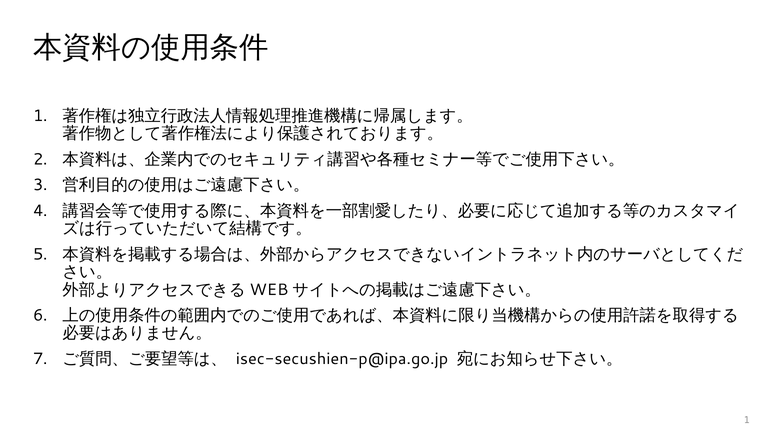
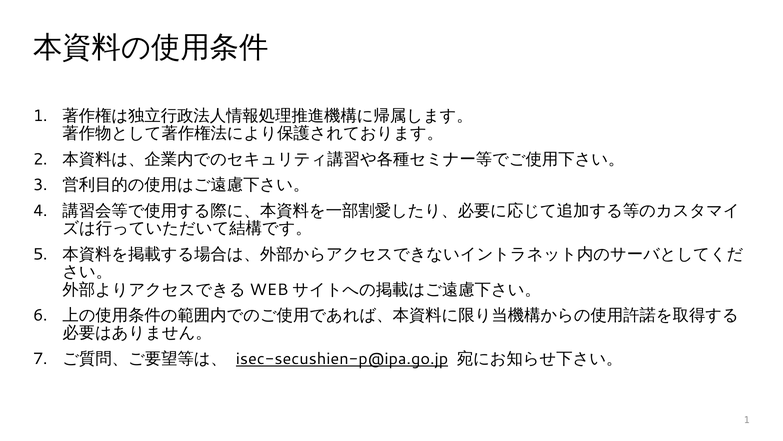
isec-secushien-p@ipa.go.jp underline: none -> present
